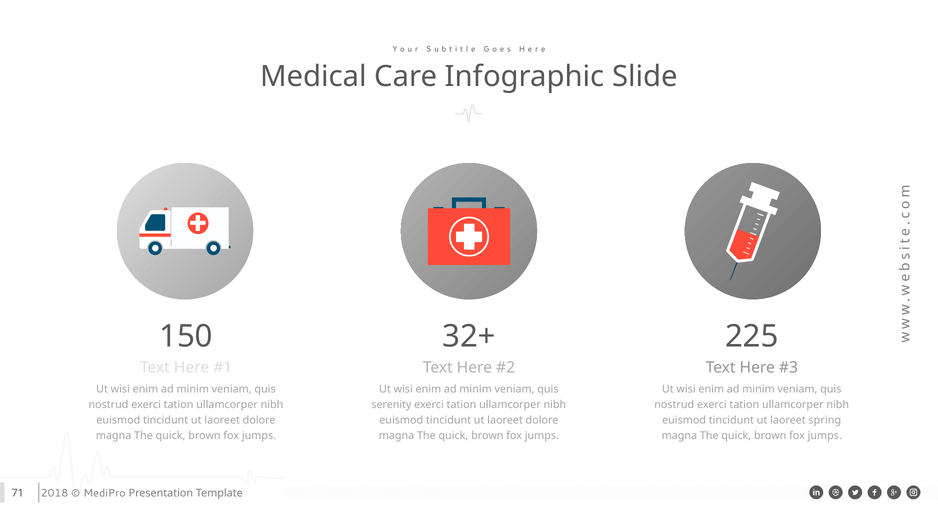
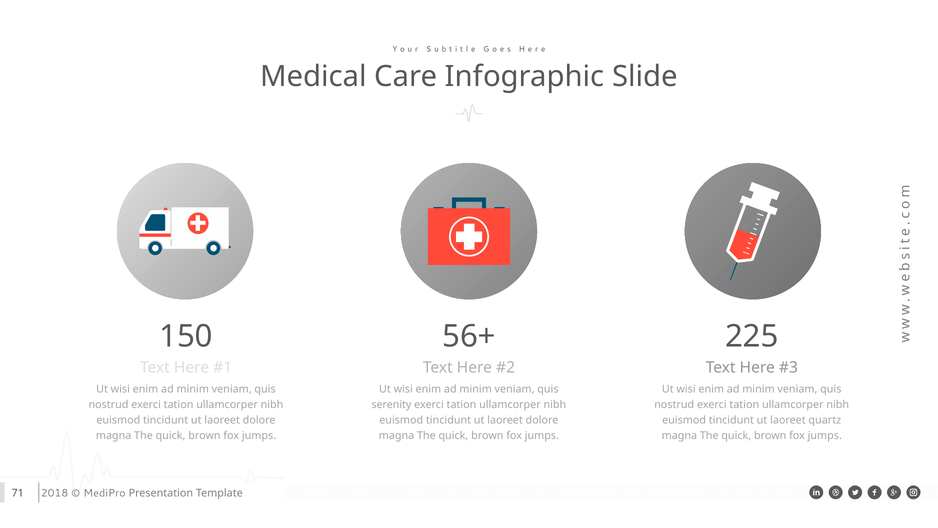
32+: 32+ -> 56+
spring: spring -> quartz
